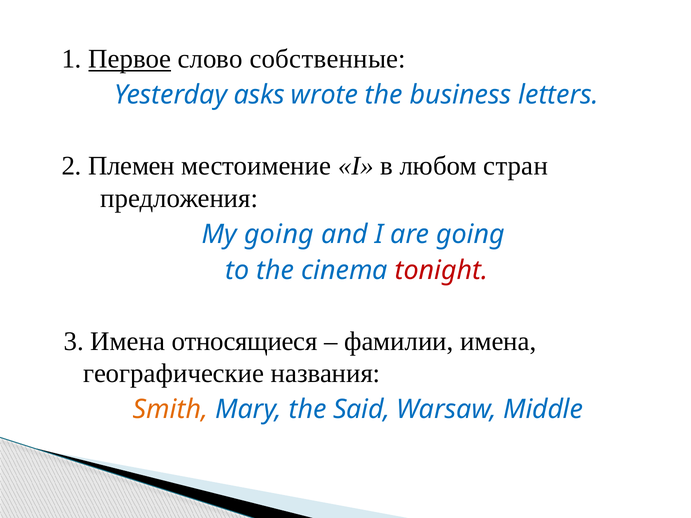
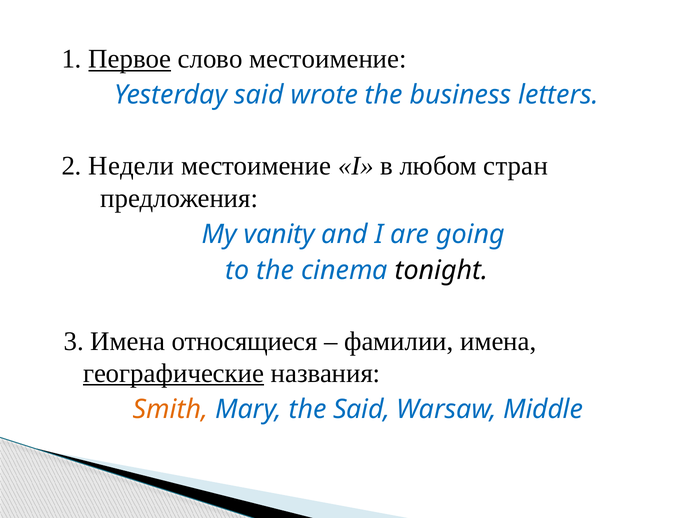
слово собственные: собственные -> местоимение
Yesterday asks: asks -> said
Племен: Племен -> Недели
My going: going -> vanity
tonight colour: red -> black
географические underline: none -> present
